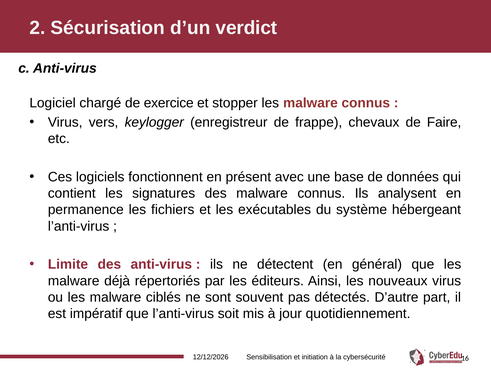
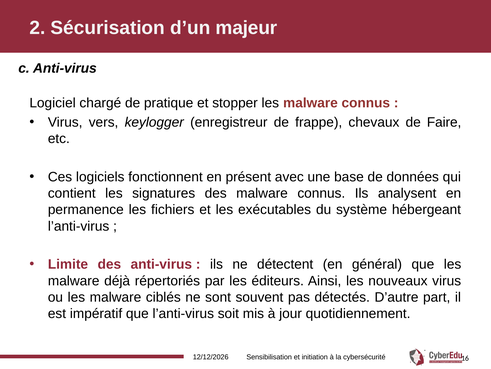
verdict: verdict -> majeur
exercice: exercice -> pratique
